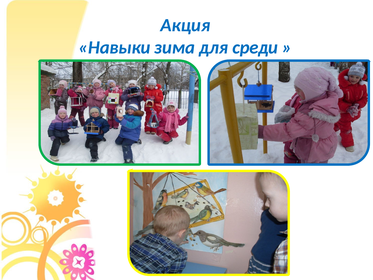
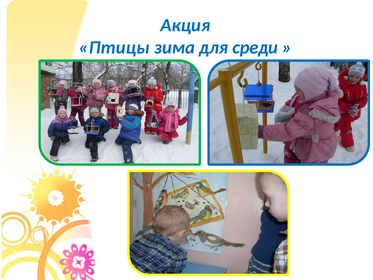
Навыки: Навыки -> Птицы
